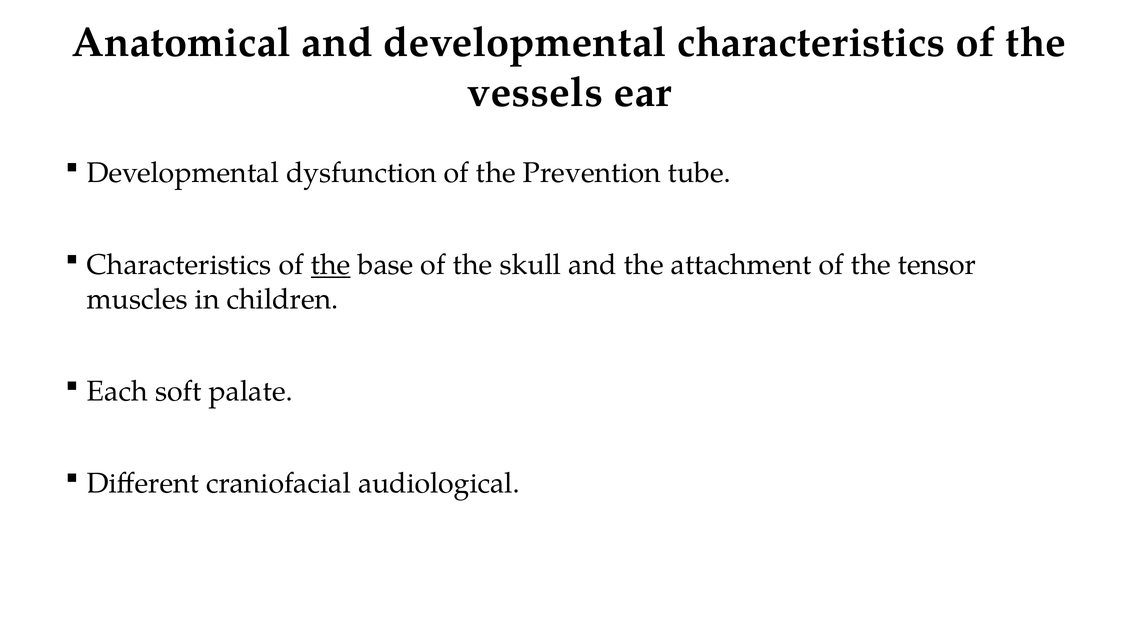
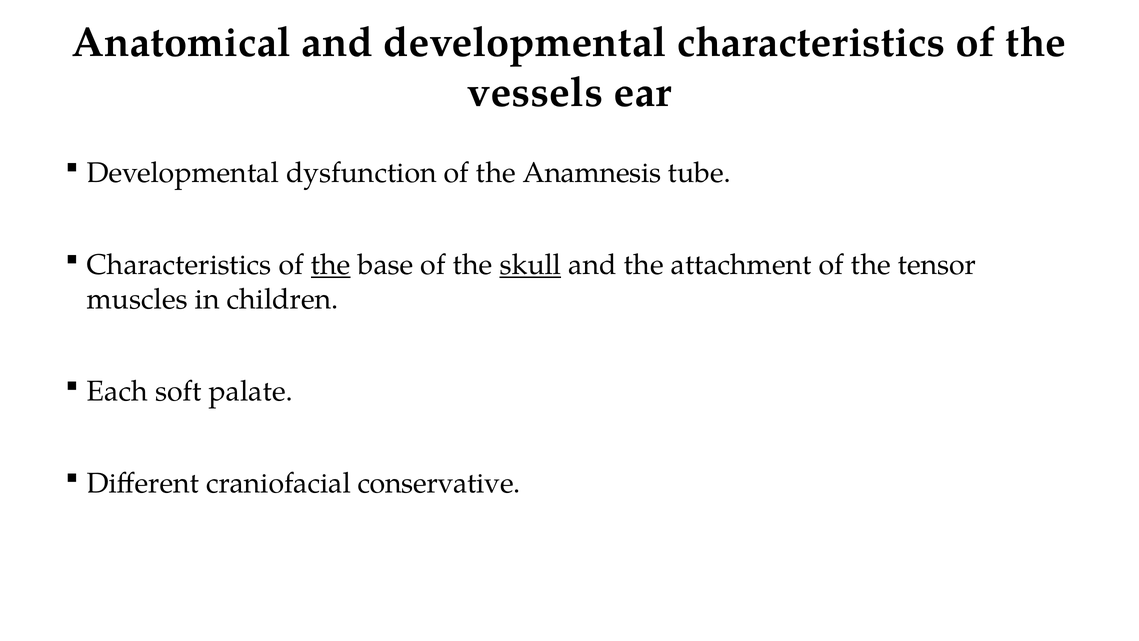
Prevention: Prevention -> Anamnesis
skull underline: none -> present
audiological: audiological -> conservative
